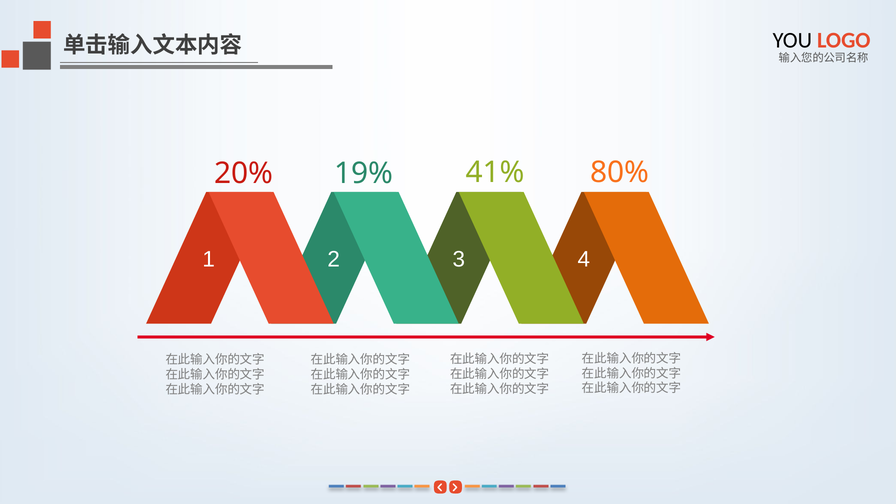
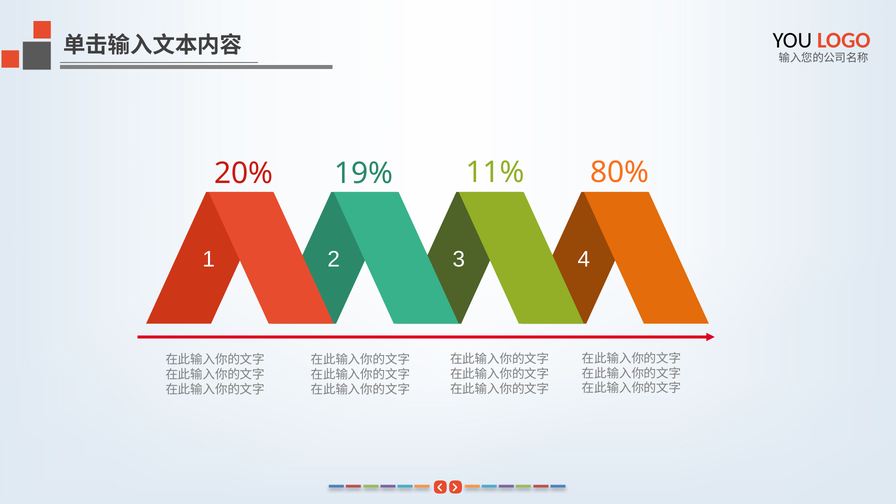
41%: 41% -> 11%
